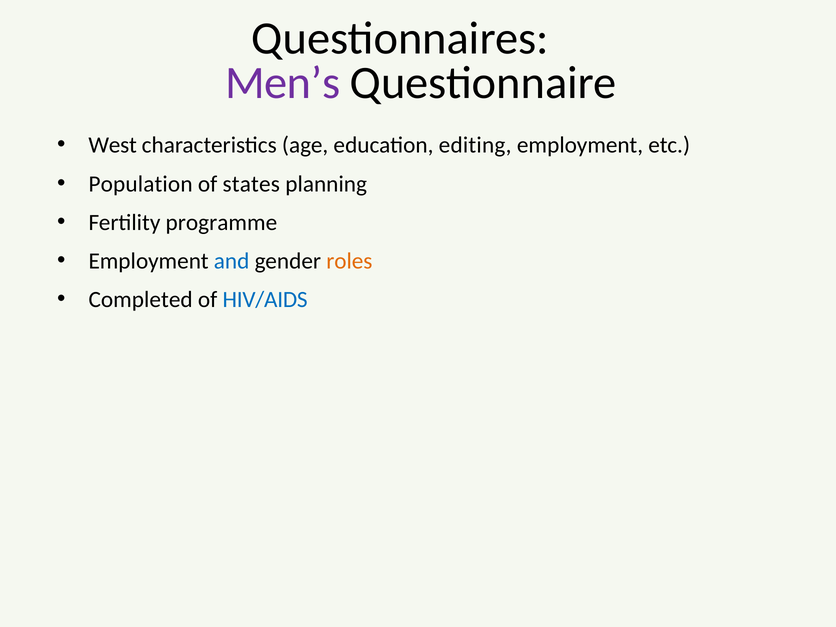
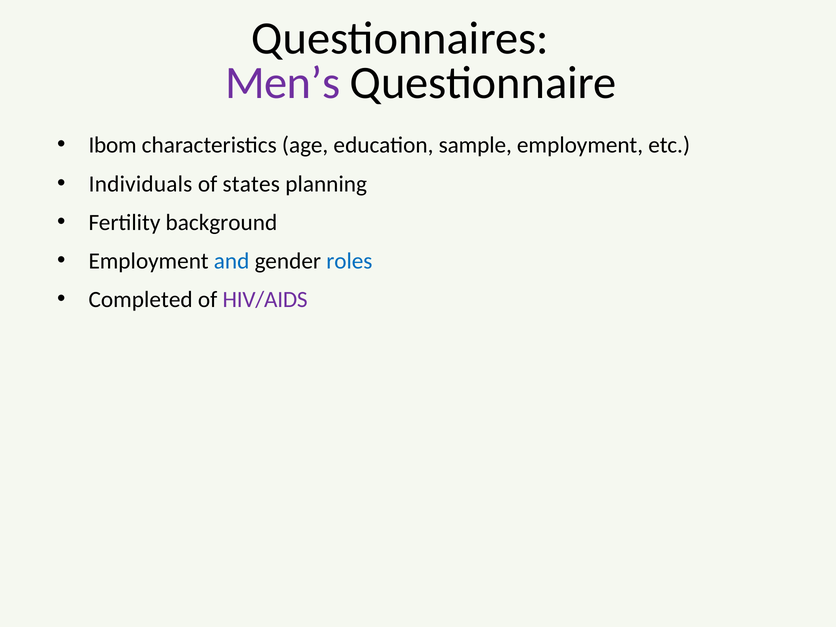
West: West -> Ibom
editing: editing -> sample
Population: Population -> Individuals
programme: programme -> background
roles colour: orange -> blue
HIV/AIDS colour: blue -> purple
